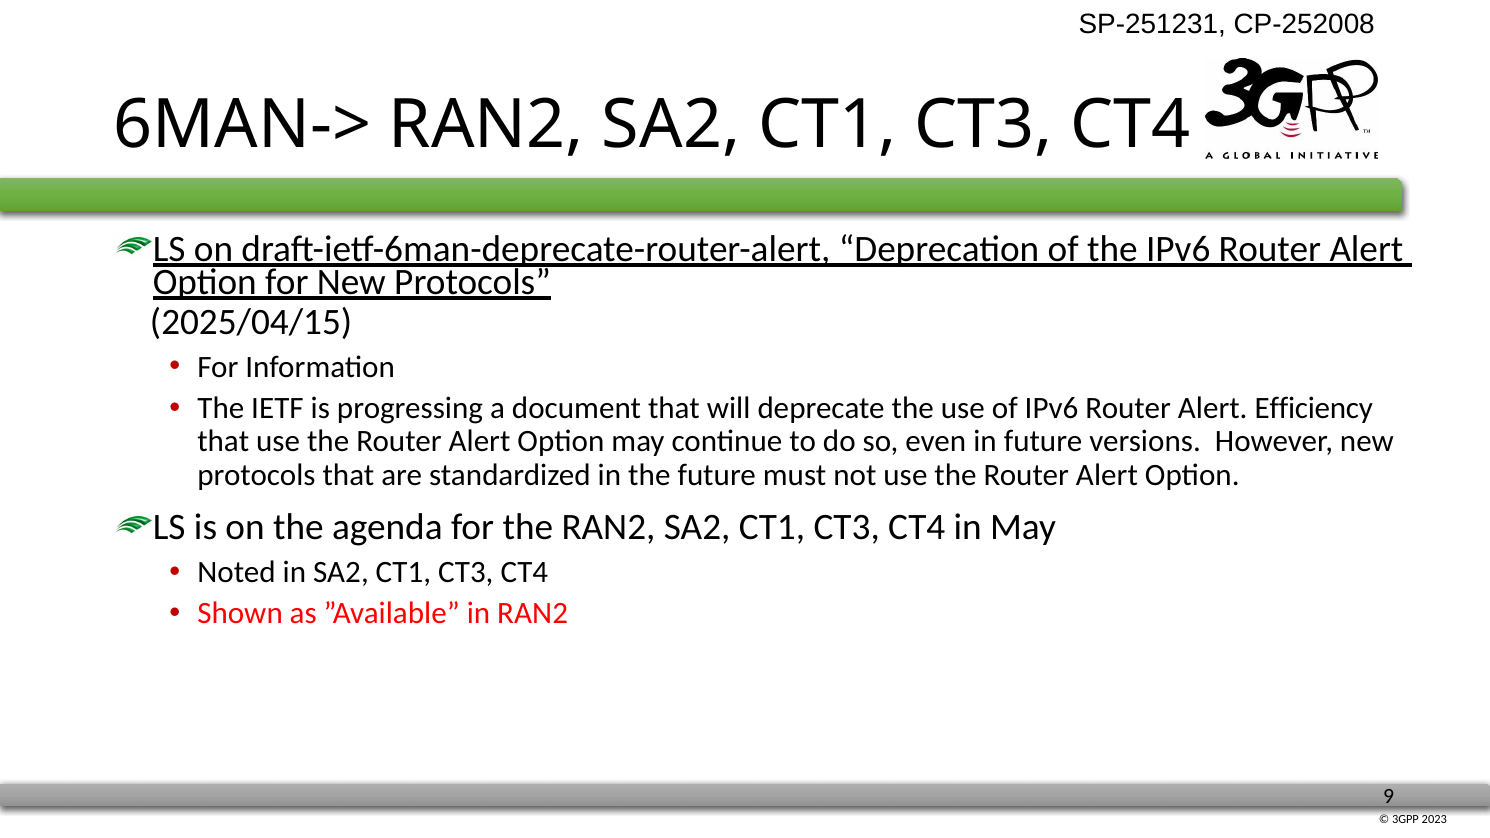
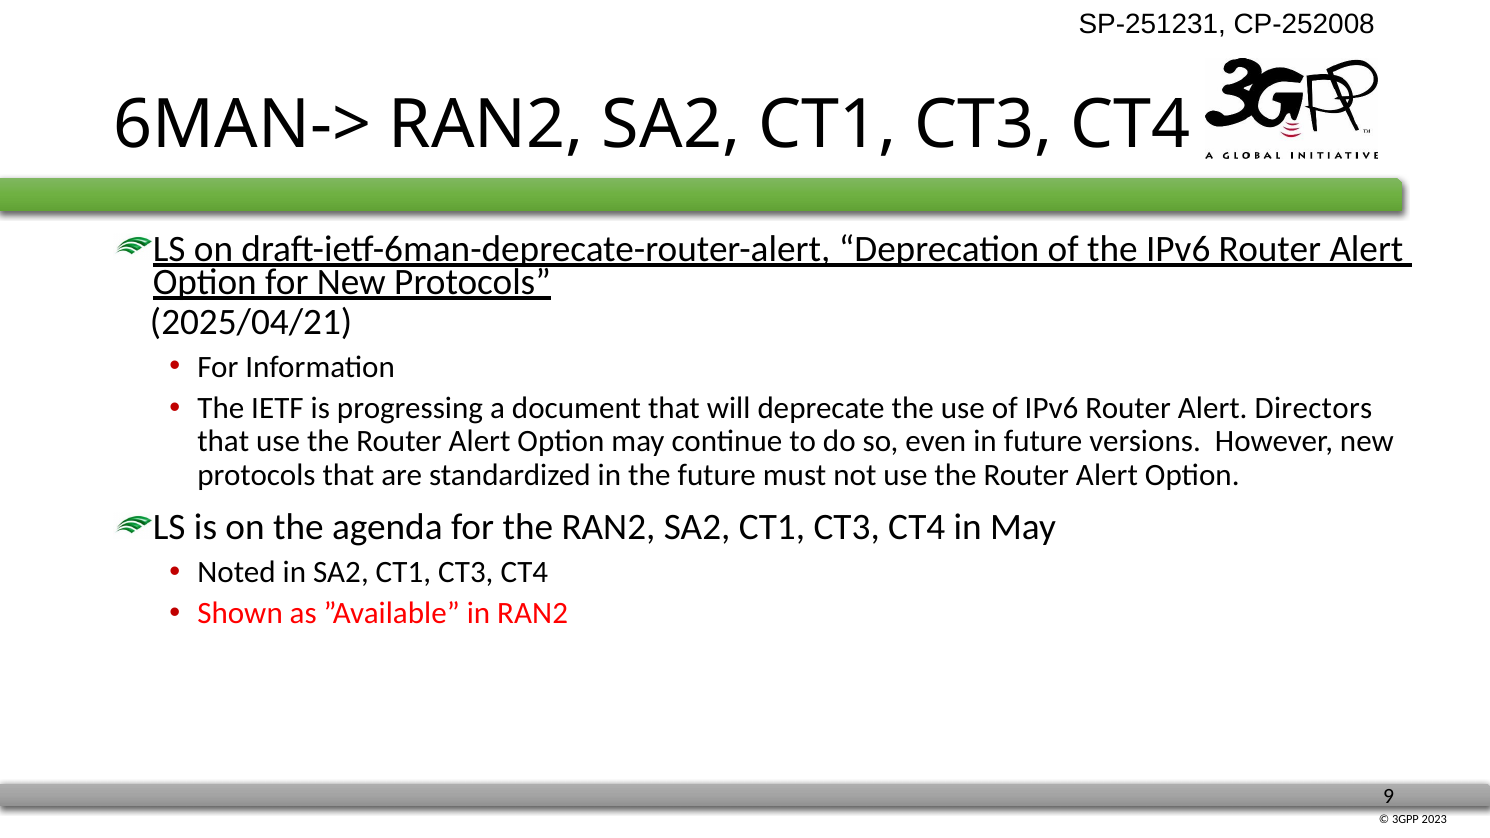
2025/04/15: 2025/04/15 -> 2025/04/21
Efficiency: Efficiency -> Directors
